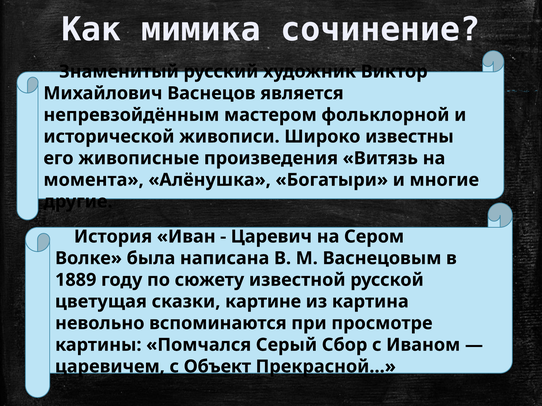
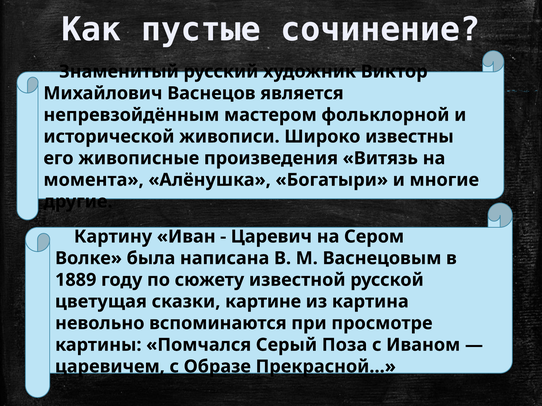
мимика: мимика -> пустые
История: История -> Картину
Сбор: Сбор -> Поза
Объект: Объект -> Образе
